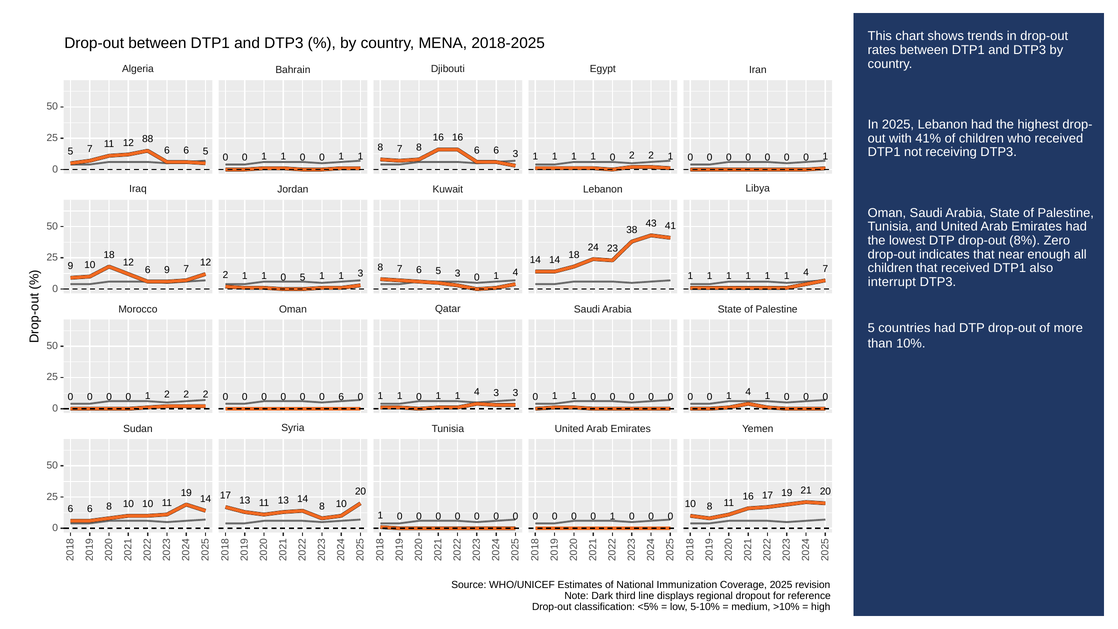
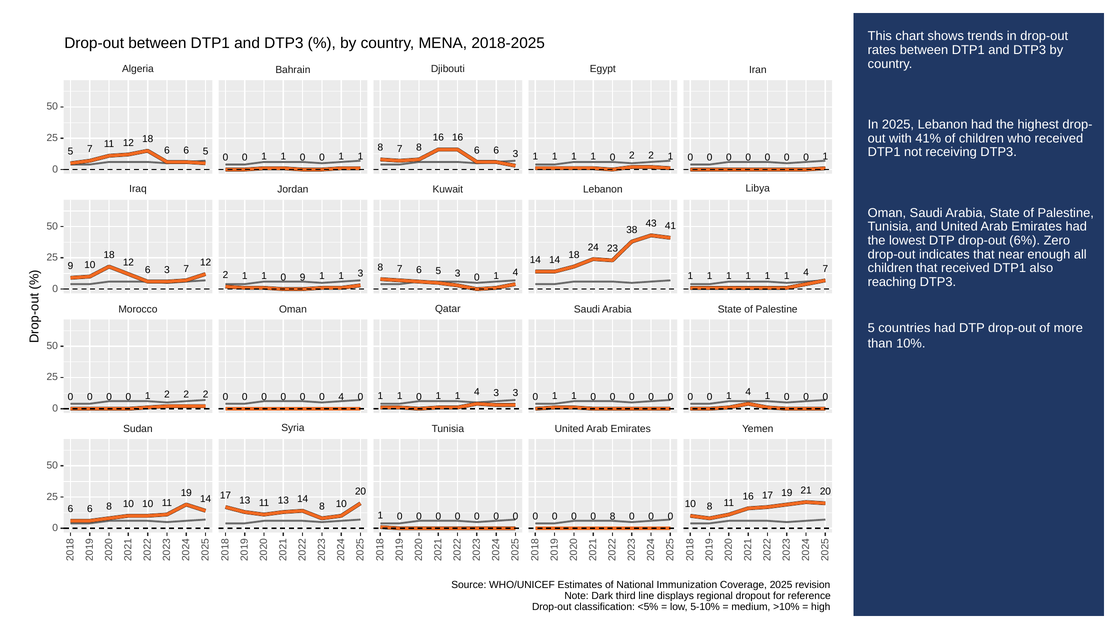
12 88: 88 -> 18
8%: 8% -> 6%
9 at (167, 270): 9 -> 3
0 5: 5 -> 9
interrupt: interrupt -> reaching
0 6: 6 -> 4
1 at (613, 516): 1 -> 8
